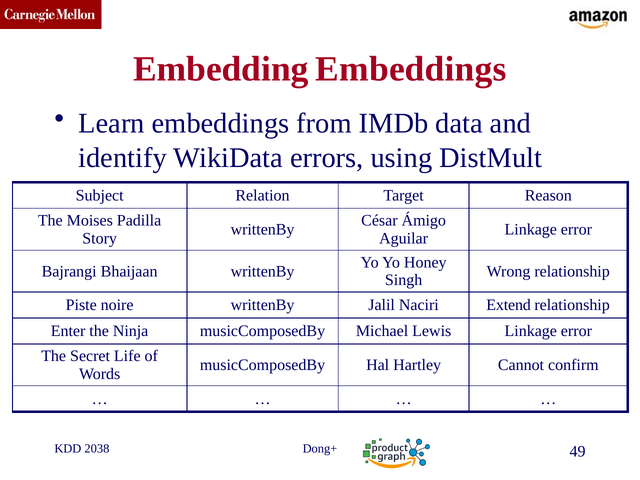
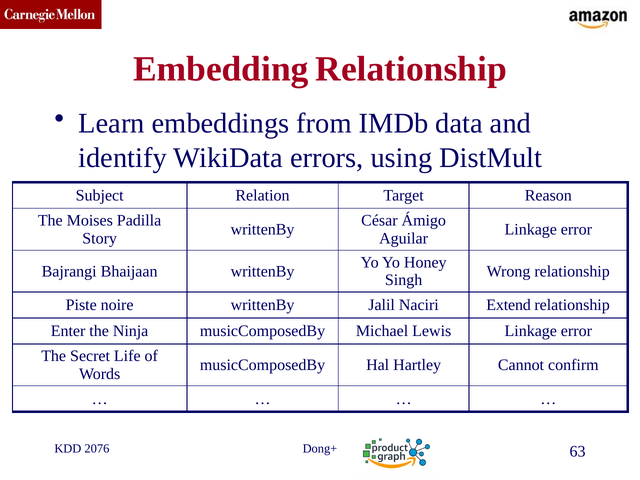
Embedding Embeddings: Embeddings -> Relationship
2038: 2038 -> 2076
49: 49 -> 63
